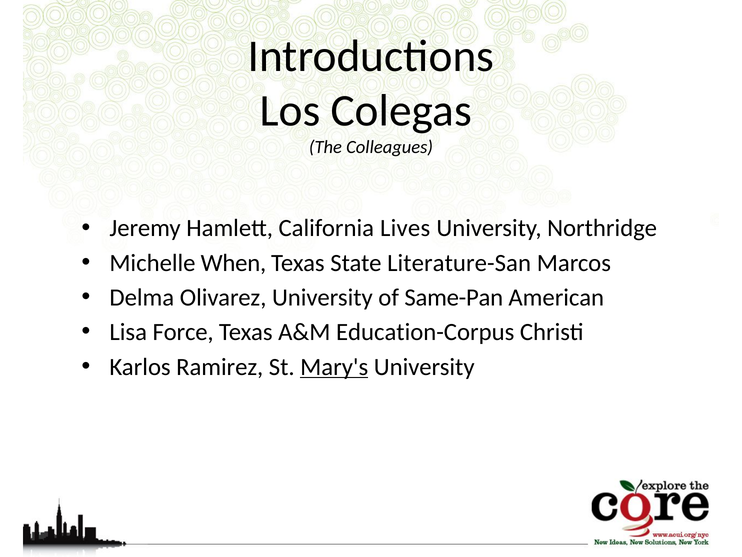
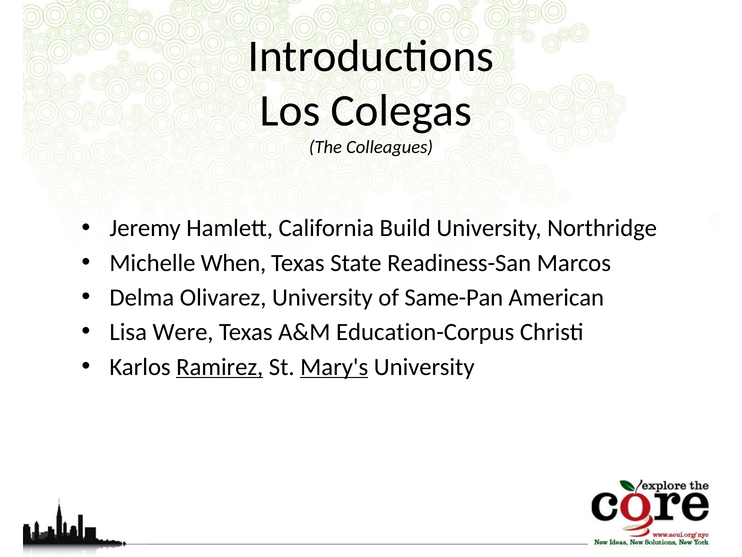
Lives: Lives -> Build
Literature-San: Literature-San -> Readiness-San
Force: Force -> Were
Ramirez underline: none -> present
